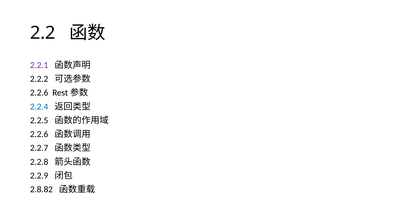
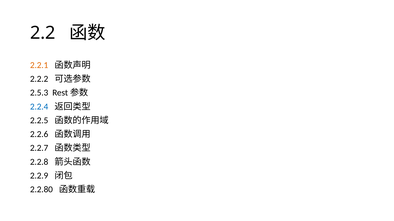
2.2.1 colour: purple -> orange
2.2.6 at (39, 93): 2.2.6 -> 2.5.3
2.8.82: 2.8.82 -> 2.2.80
